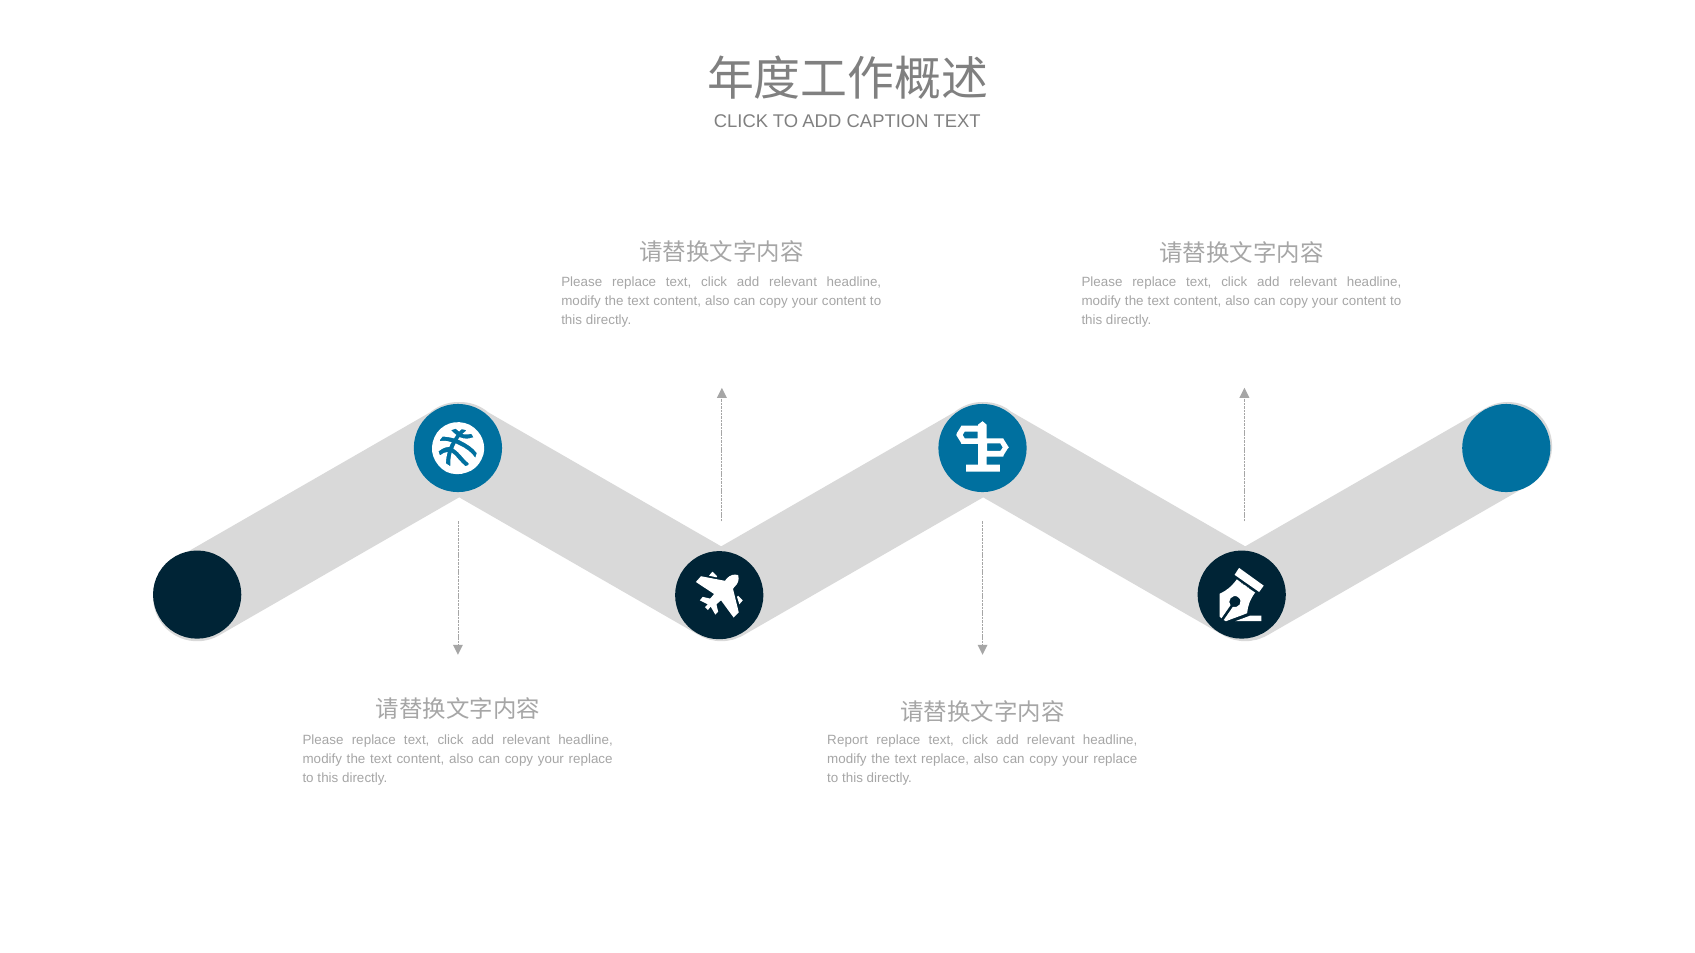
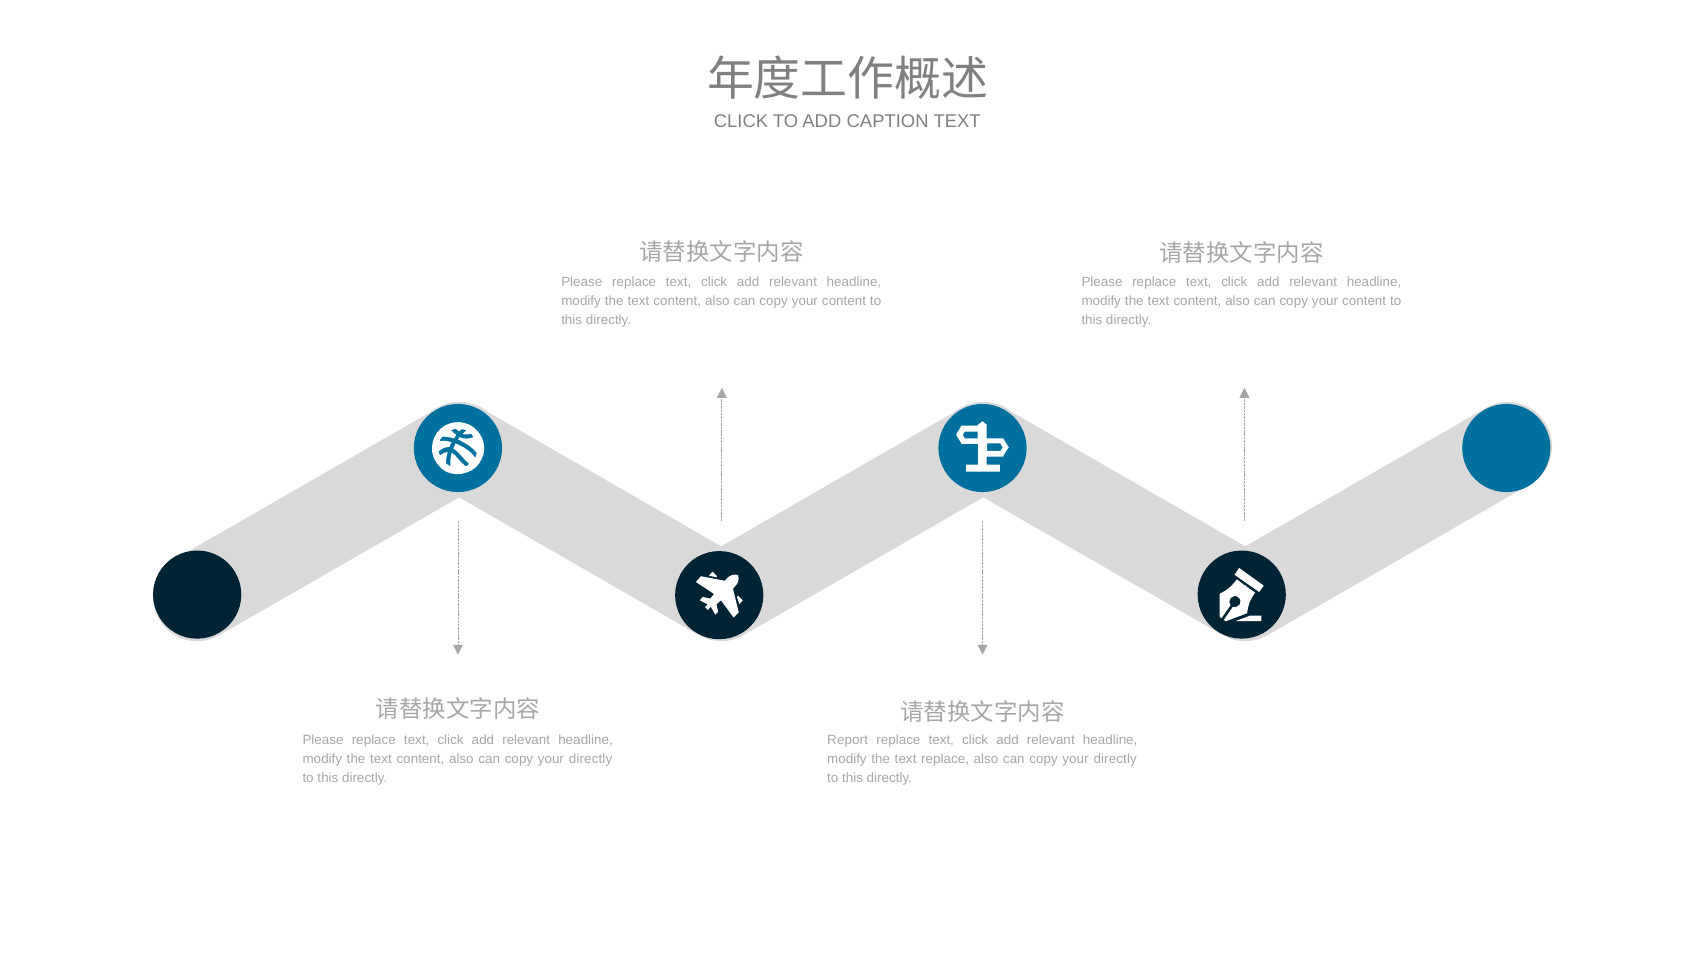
replace at (591, 760): replace -> directly
replace at (1115, 760): replace -> directly
